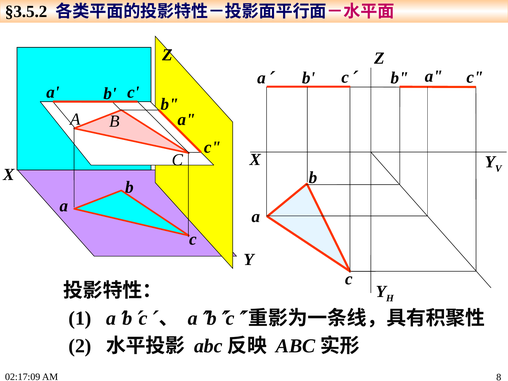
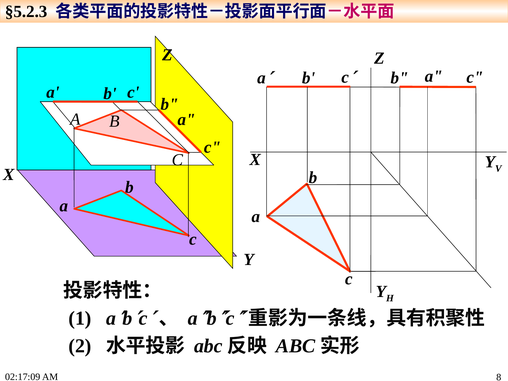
§3.5.2: §3.5.2 -> §5.2.3
